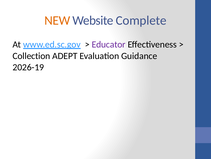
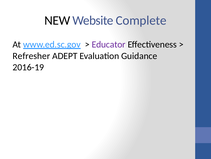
NEW colour: orange -> black
Collection: Collection -> Refresher
2026-19: 2026-19 -> 2016-19
